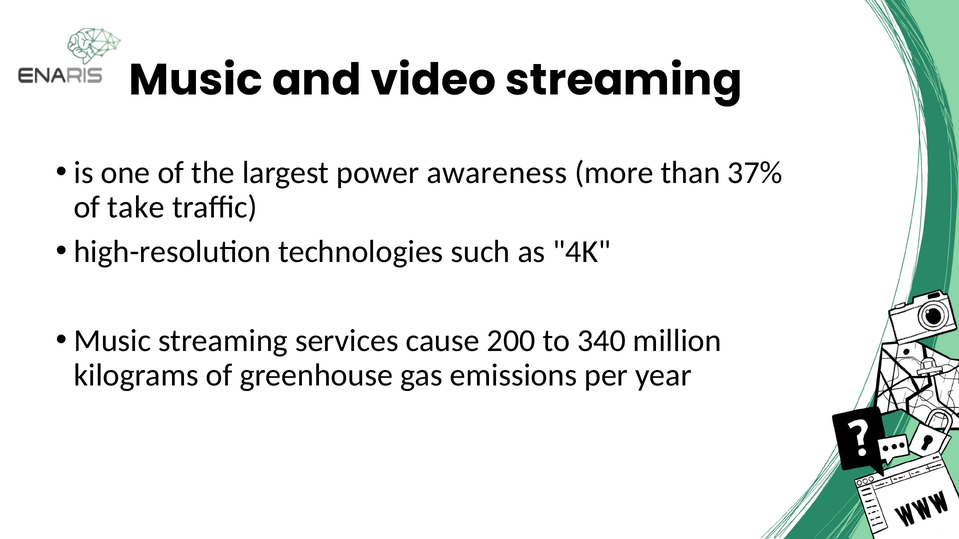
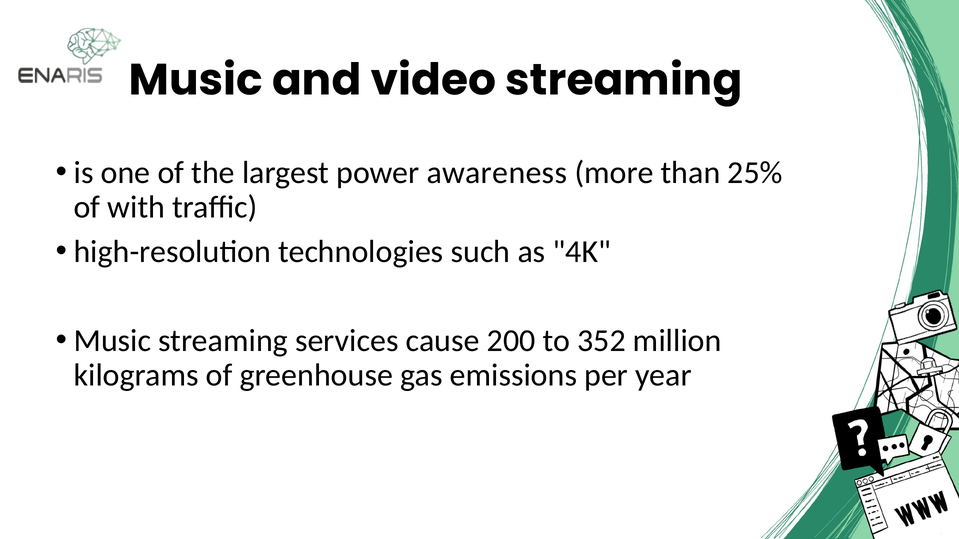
37%: 37% -> 25%
take: take -> with
340: 340 -> 352
